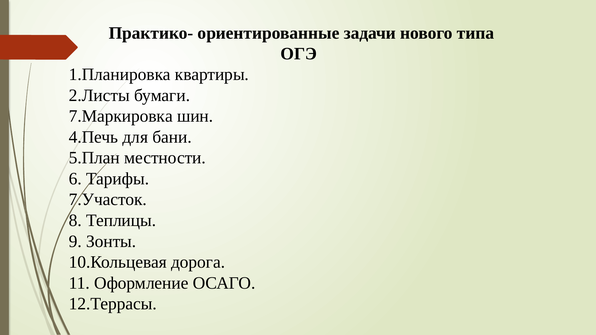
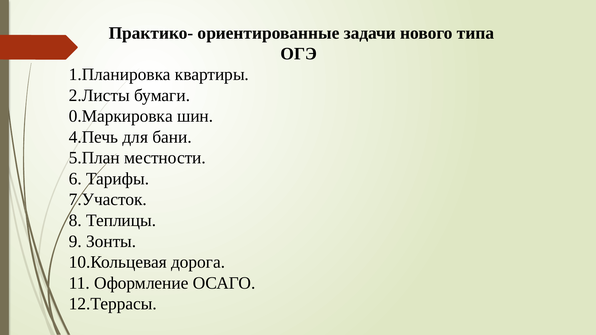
7.Маркировка: 7.Маркировка -> 0.Маркировка
